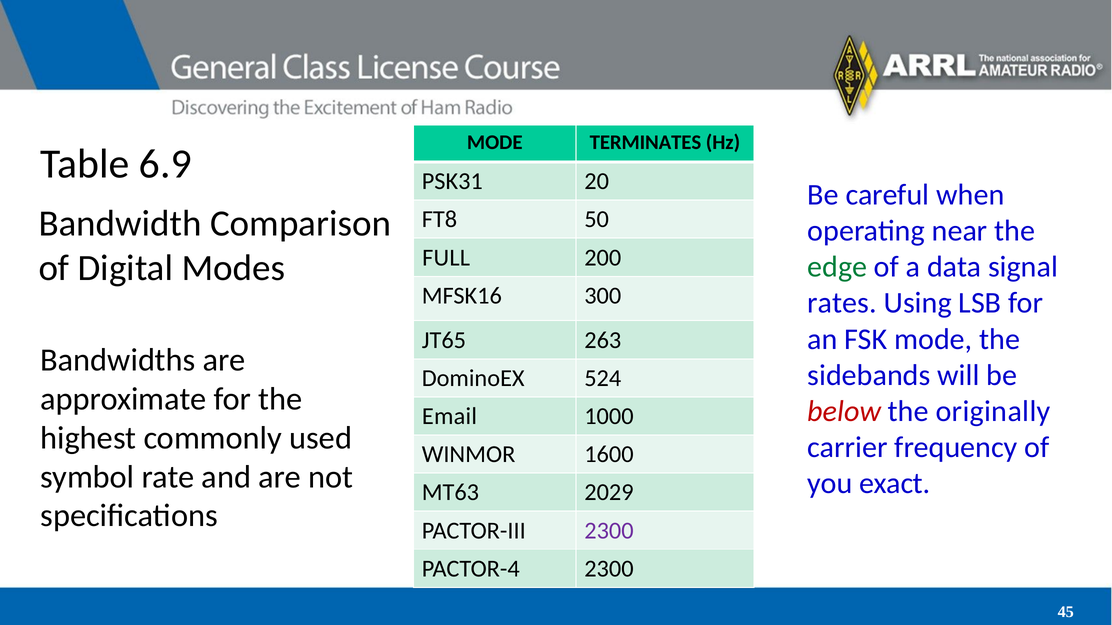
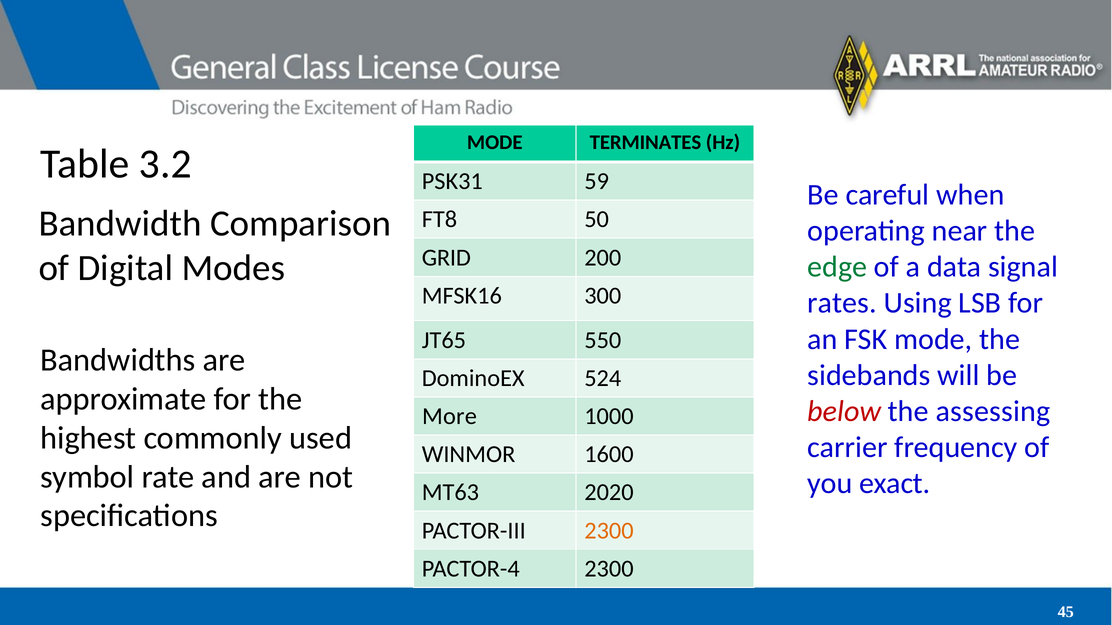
6.9: 6.9 -> 3.2
20: 20 -> 59
FULL: FULL -> GRID
263: 263 -> 550
originally: originally -> assessing
Email: Email -> More
2029: 2029 -> 2020
2300 at (609, 531) colour: purple -> orange
